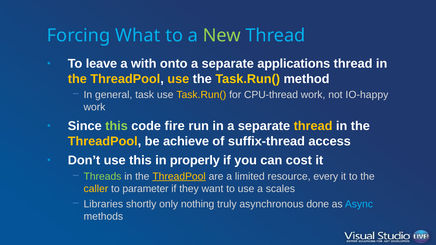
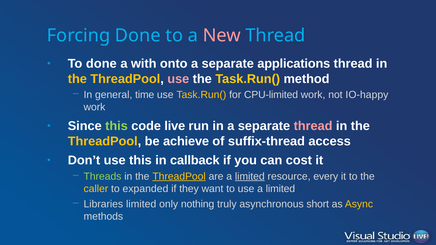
Forcing What: What -> Done
New colour: light green -> pink
To leave: leave -> done
use at (178, 79) colour: yellow -> pink
task: task -> time
CPU-thread: CPU-thread -> CPU-limited
fire: fire -> live
thread at (313, 126) colour: yellow -> pink
properly: properly -> callback
limited at (250, 177) underline: none -> present
parameter: parameter -> expanded
use a scales: scales -> limited
Libraries shortly: shortly -> limited
done: done -> short
Async colour: light blue -> yellow
